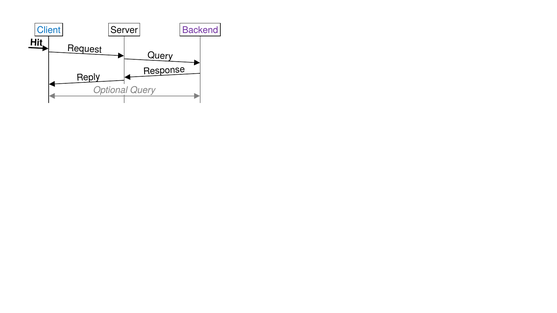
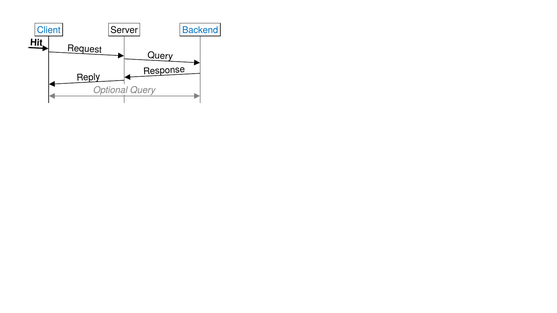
Backend colour: purple -> blue
